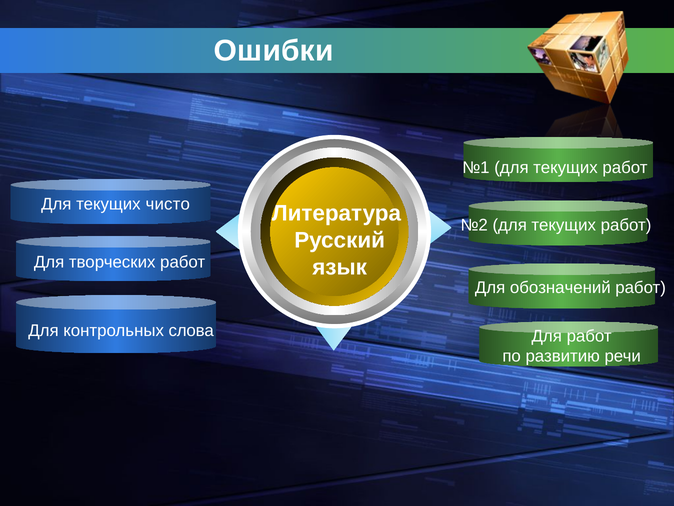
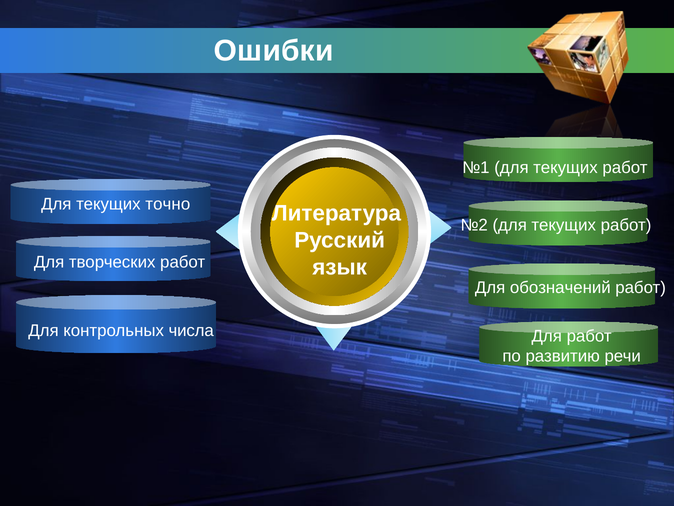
чисто: чисто -> точно
слова: слова -> числа
